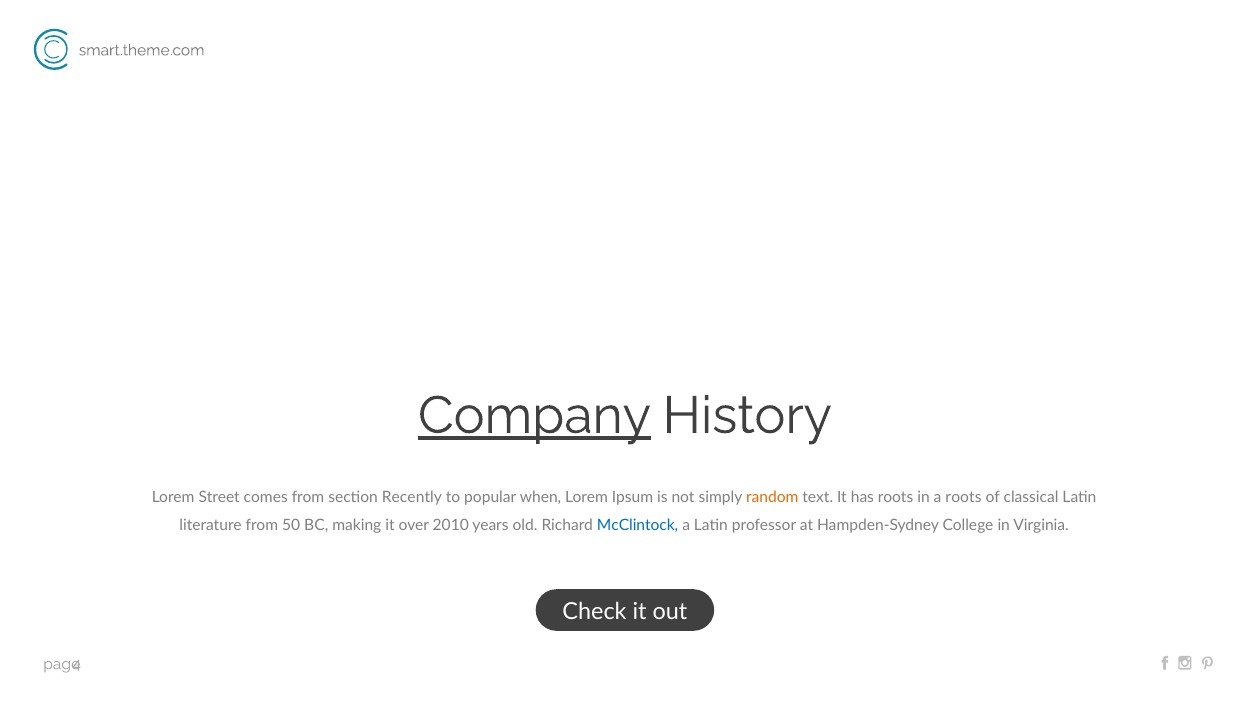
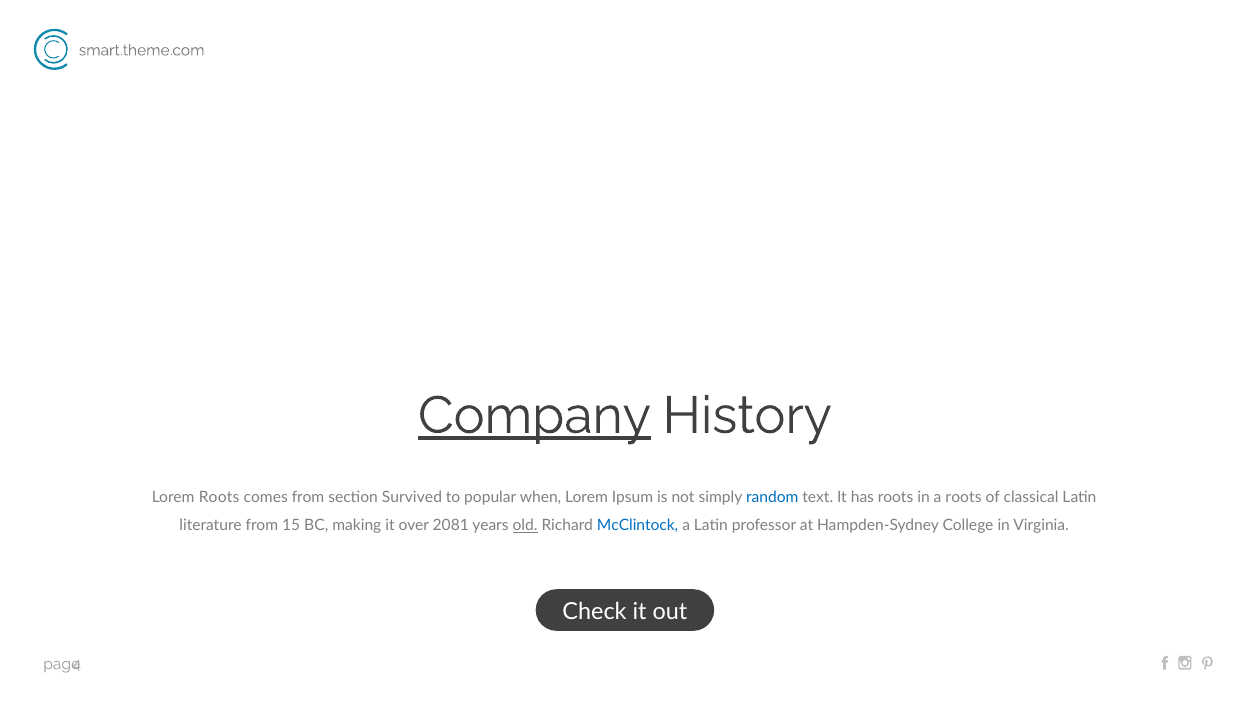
Lorem Street: Street -> Roots
Recently: Recently -> Survived
random colour: orange -> blue
50: 50 -> 15
2010: 2010 -> 2081
old underline: none -> present
